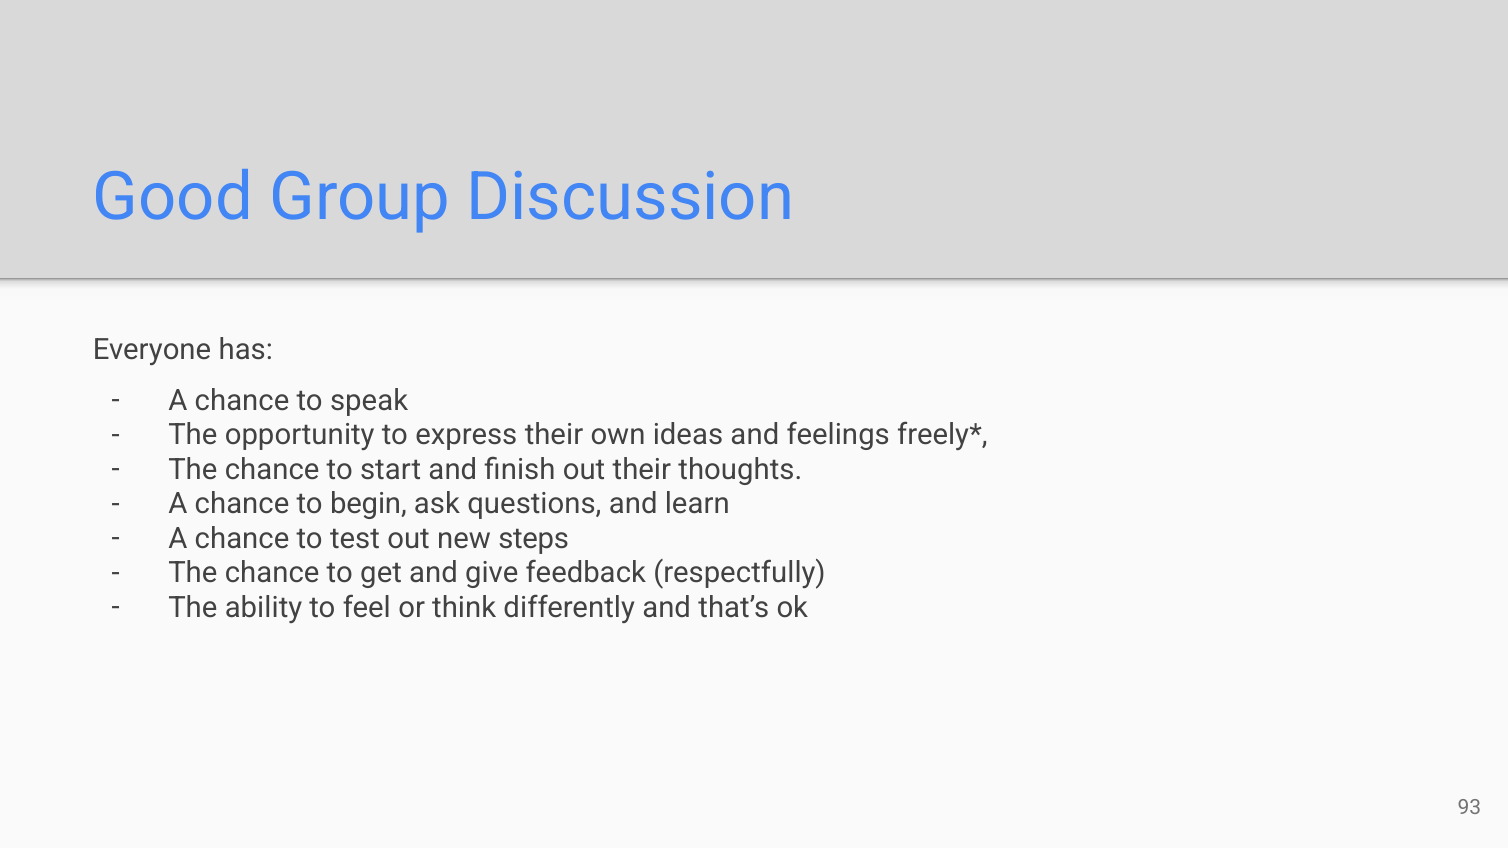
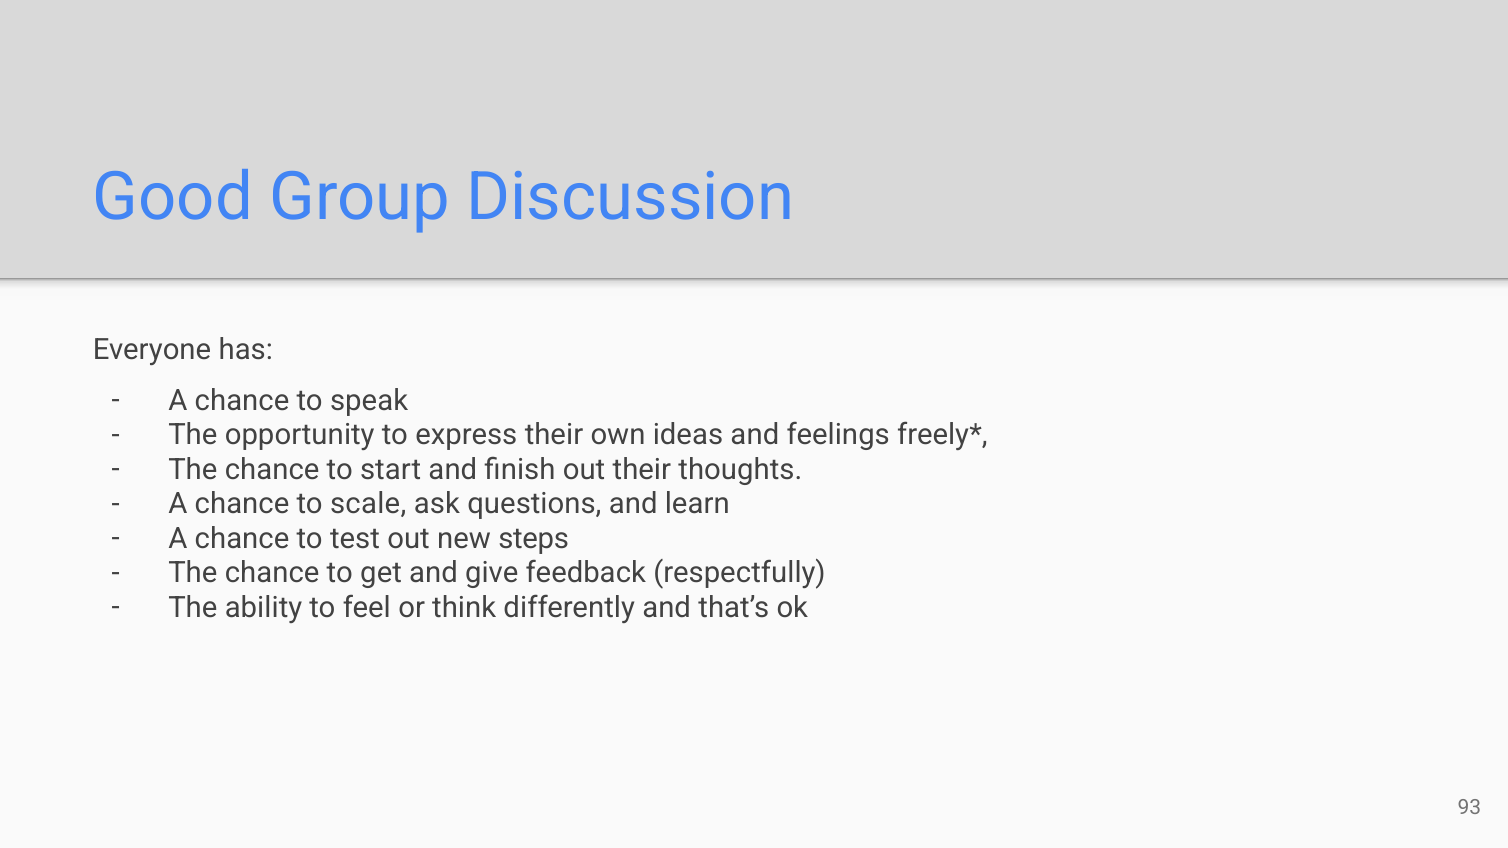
begin: begin -> scale
